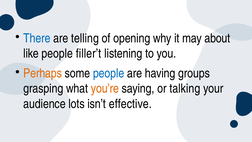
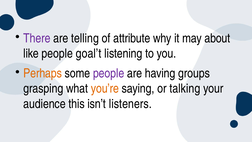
There colour: blue -> purple
opening: opening -> attribute
filler’t: filler’t -> goal’t
people at (109, 73) colour: blue -> purple
lots: lots -> this
effective: effective -> listeners
